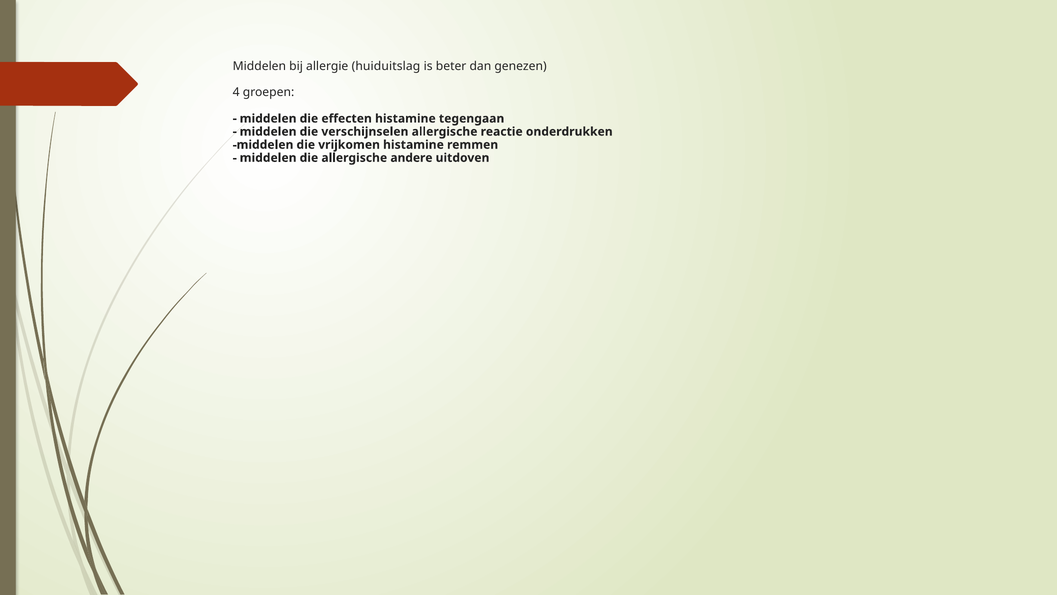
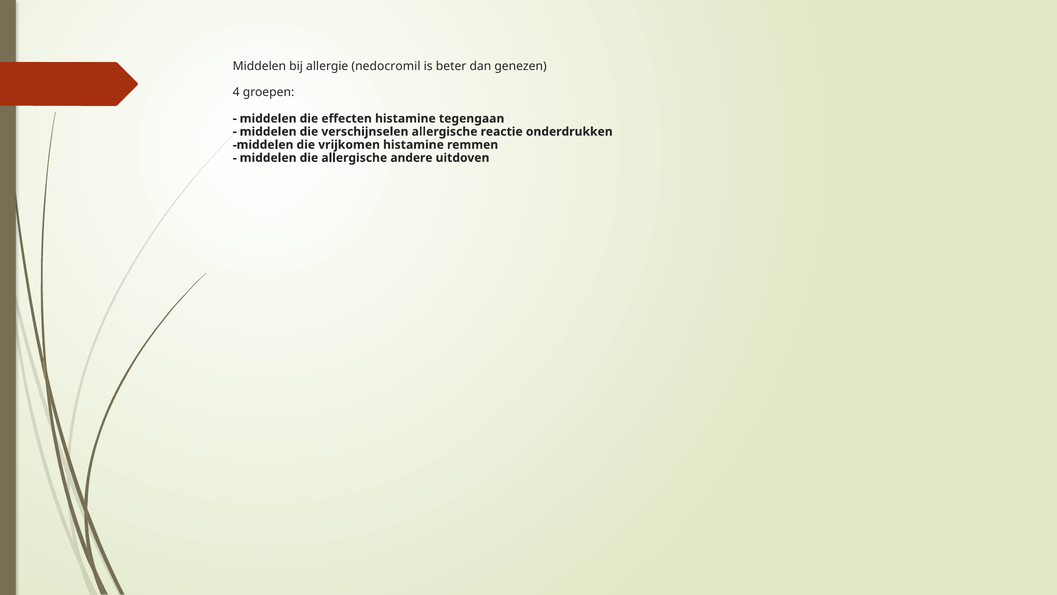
huiduitslag: huiduitslag -> nedocromil
